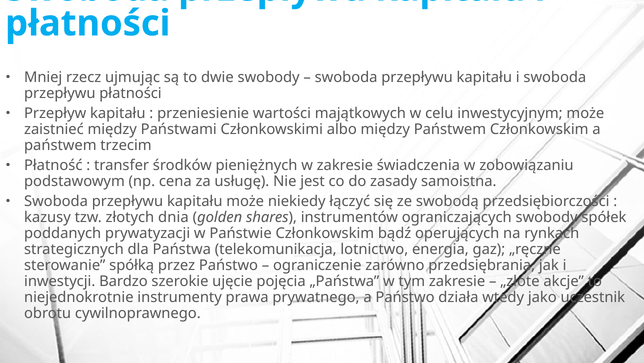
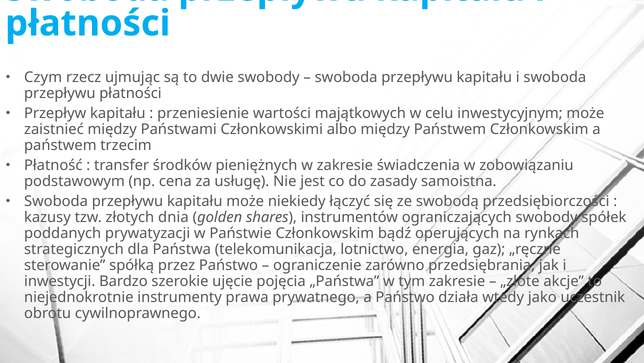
Mniej: Mniej -> Czym
